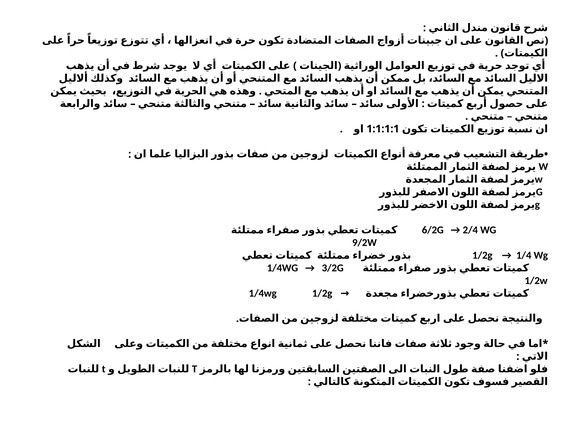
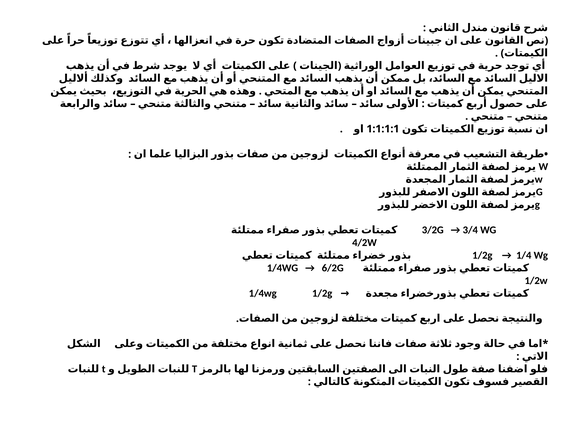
6/2G: 6/2G -> 3/2G
2/4: 2/4 -> 3/4
9/2W: 9/2W -> 4/2W
3/2G: 3/2G -> 6/2G
